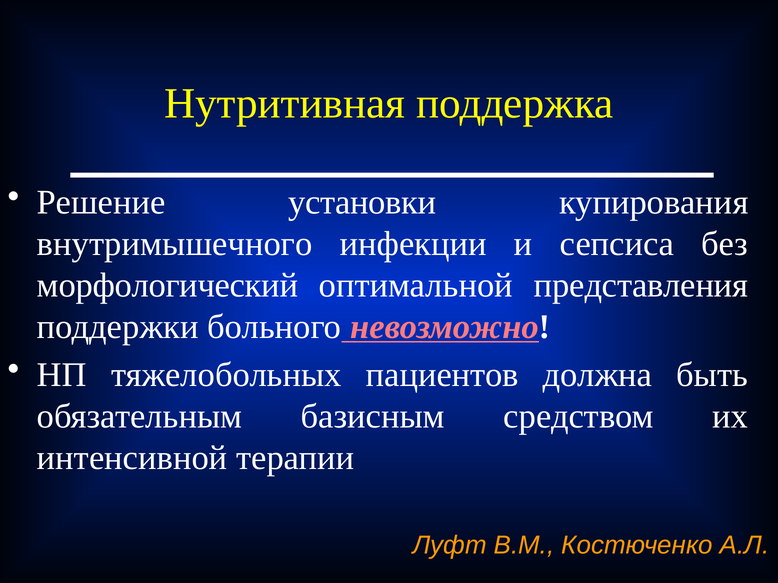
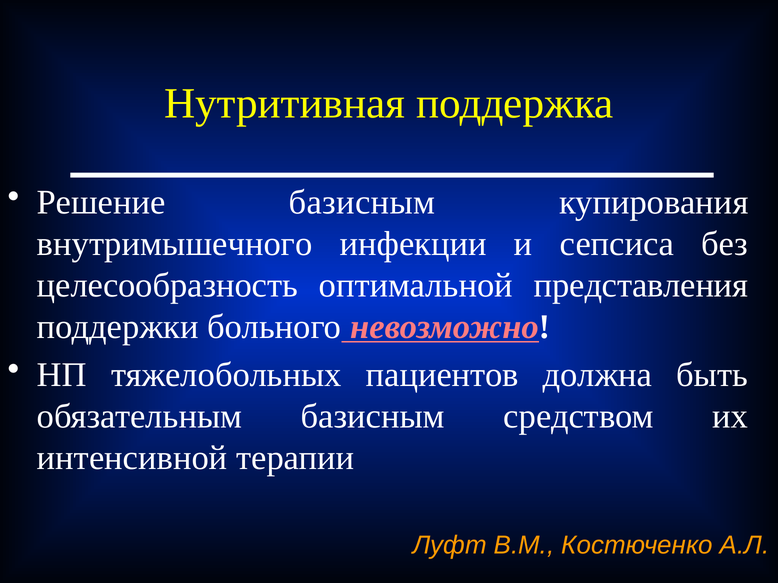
Решение установки: установки -> базисным
морфологический: морфологический -> целесообразность
